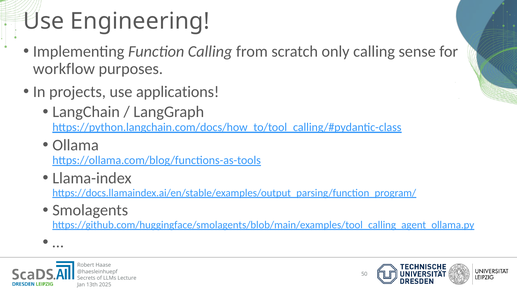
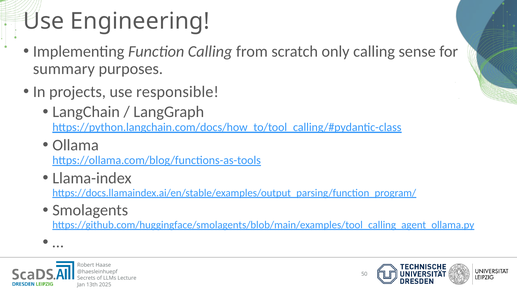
workflow: workflow -> summary
applications: applications -> responsible
